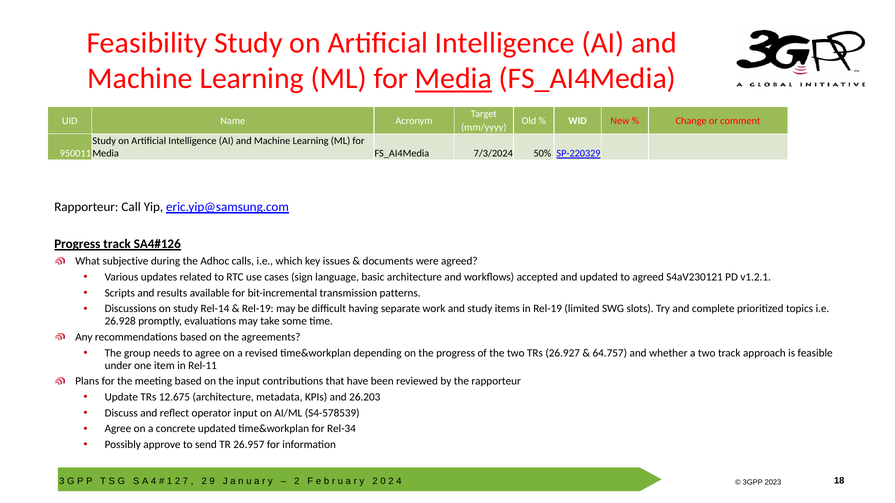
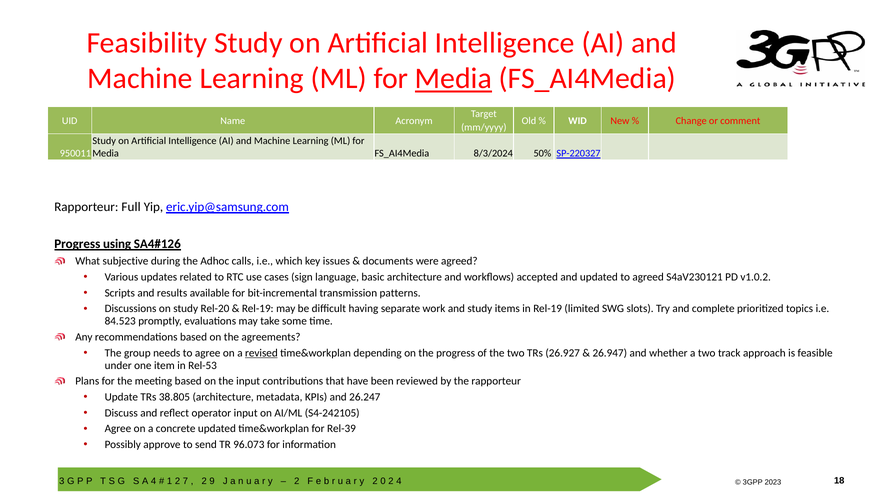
7/3/2024: 7/3/2024 -> 8/3/2024
SP-220329: SP-220329 -> SP-220327
Call: Call -> Full
Progress track: track -> using
v1.2.1: v1.2.1 -> v1.0.2
Rel-14: Rel-14 -> Rel-20
26.928: 26.928 -> 84.523
revised underline: none -> present
64.757: 64.757 -> 26.947
Rel-11: Rel-11 -> Rel-53
12.675: 12.675 -> 38.805
26.203: 26.203 -> 26.247
S4-578539: S4-578539 -> S4-242105
Rel-34: Rel-34 -> Rel-39
26.957: 26.957 -> 96.073
